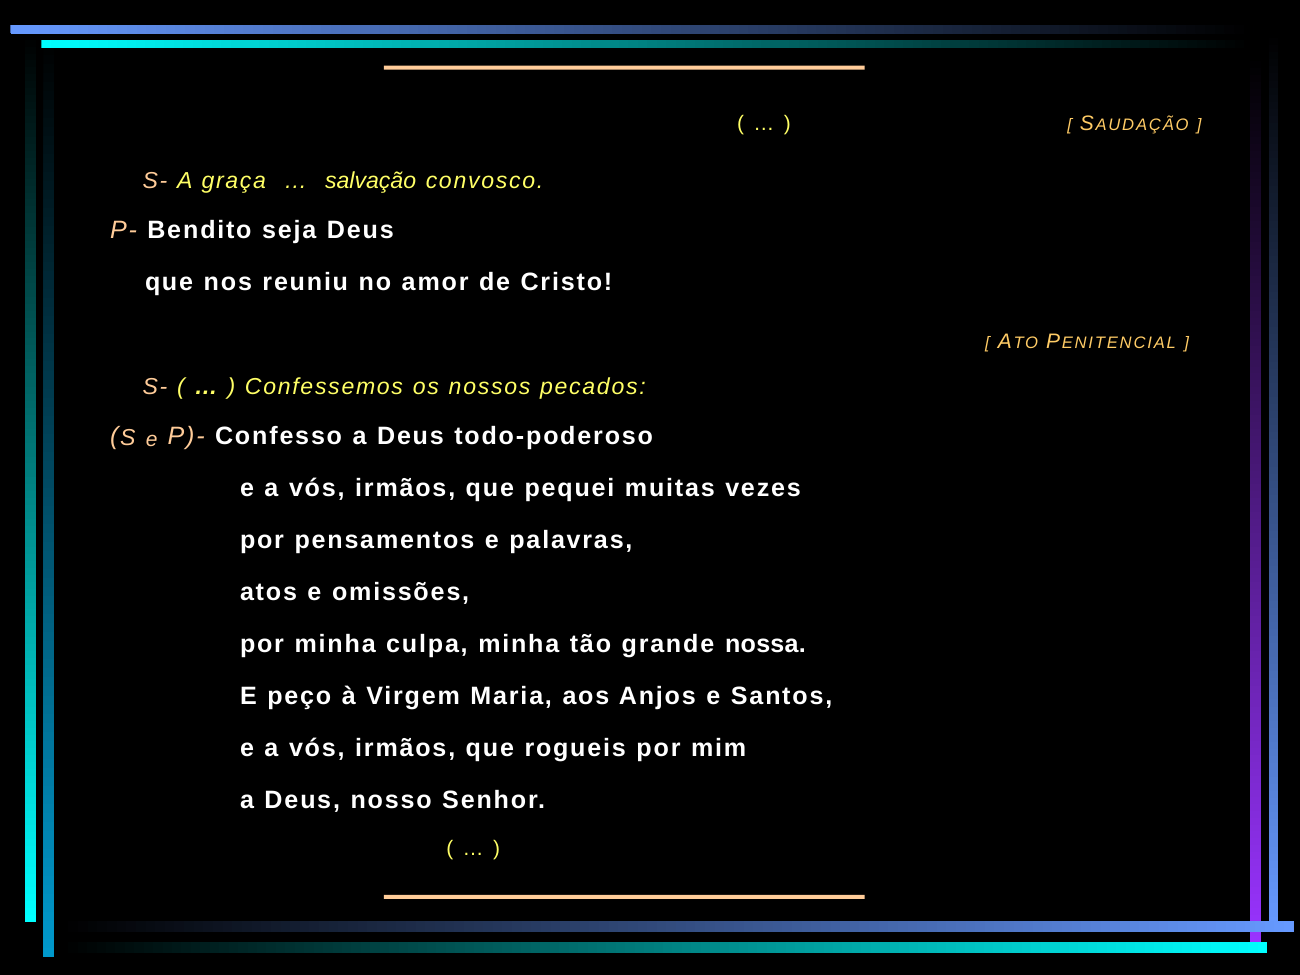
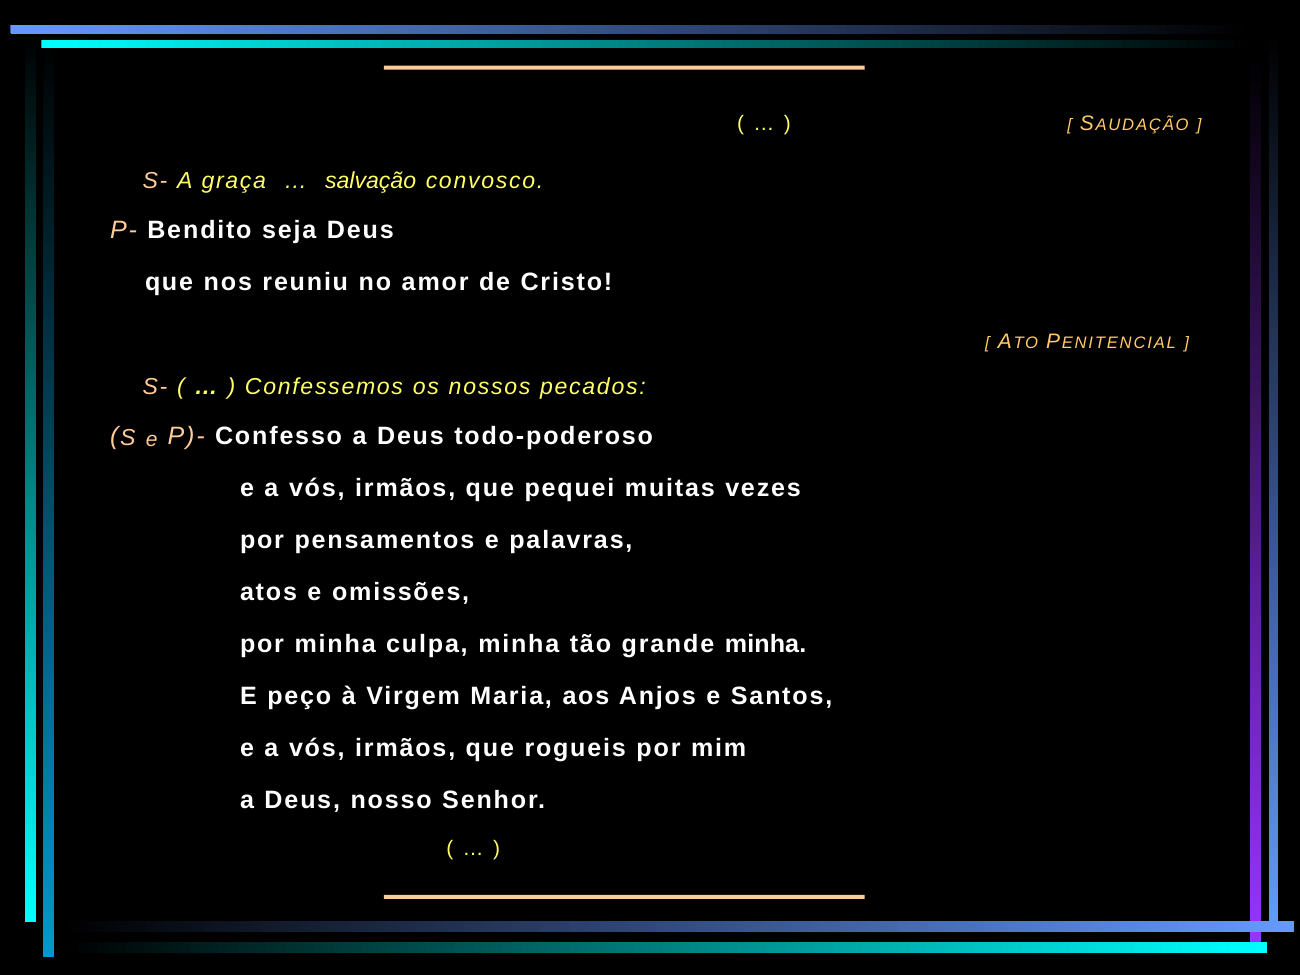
grande nossa: nossa -> minha
